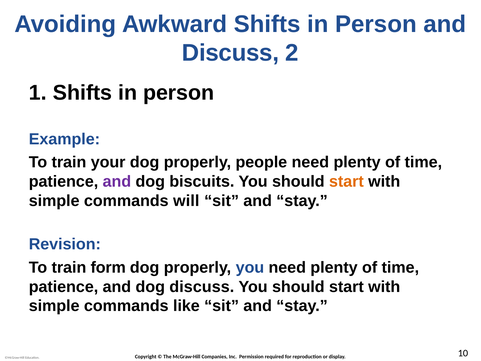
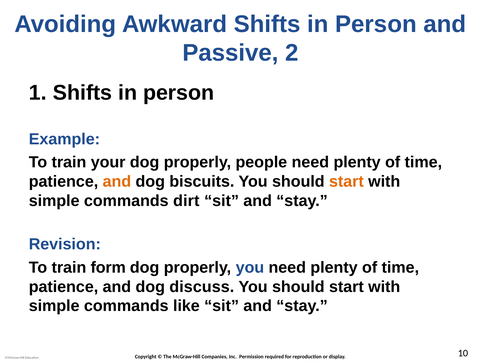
Discuss at (231, 53): Discuss -> Passive
and at (117, 181) colour: purple -> orange
will: will -> dirt
